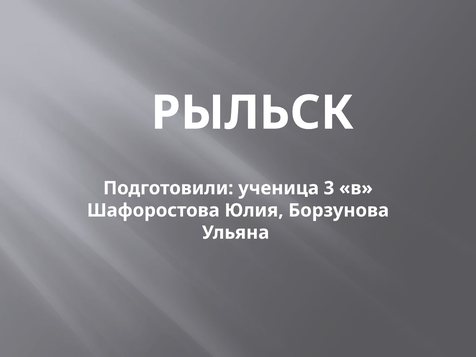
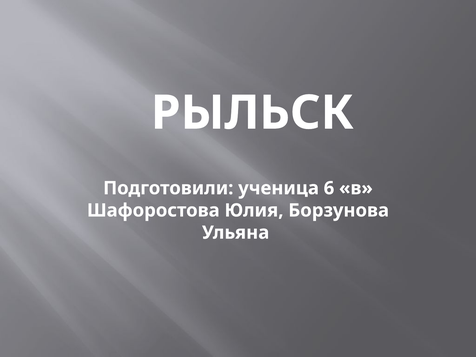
3: 3 -> 6
